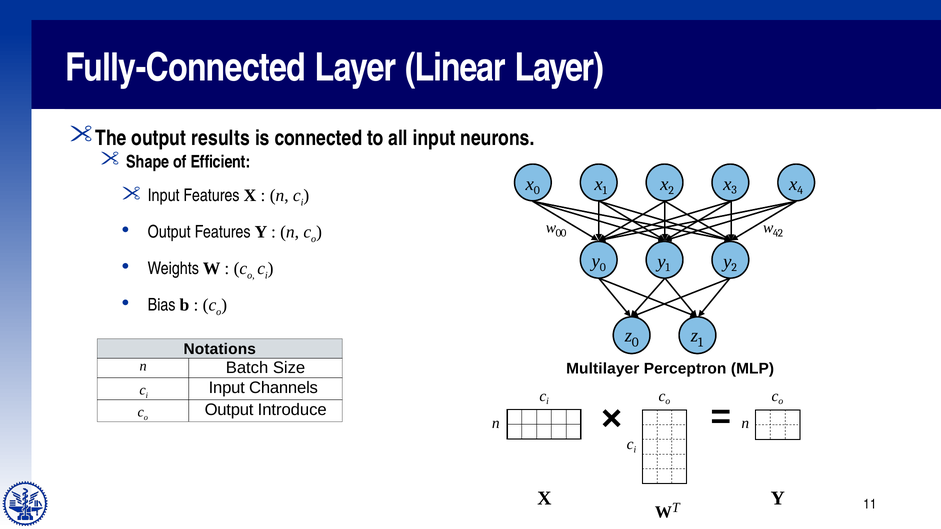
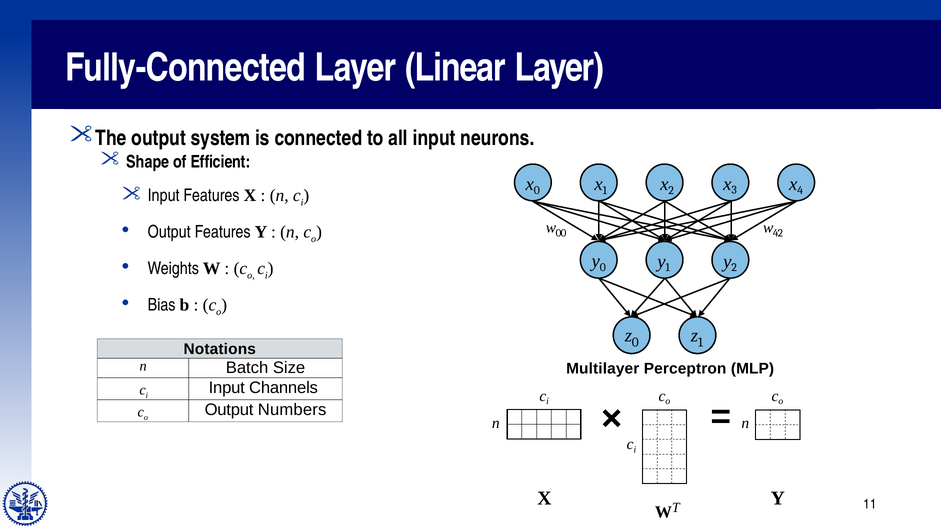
results: results -> system
Introduce: Introduce -> Numbers
